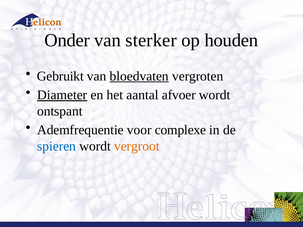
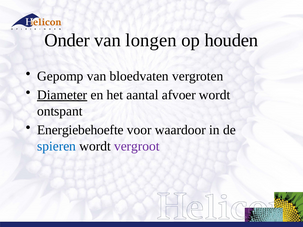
sterker: sterker -> longen
Gebruikt: Gebruikt -> Gepomp
bloedvaten underline: present -> none
Ademfrequentie: Ademfrequentie -> Energiebehoefte
complexe: complexe -> waardoor
vergroot colour: orange -> purple
